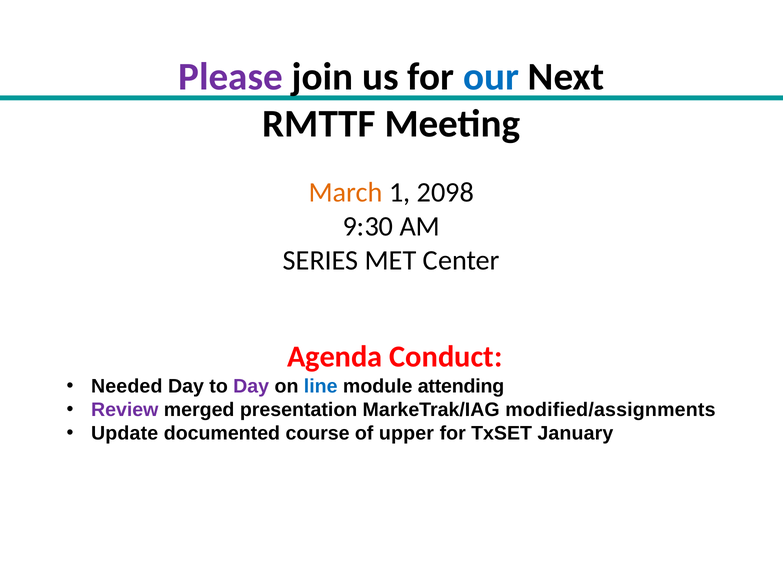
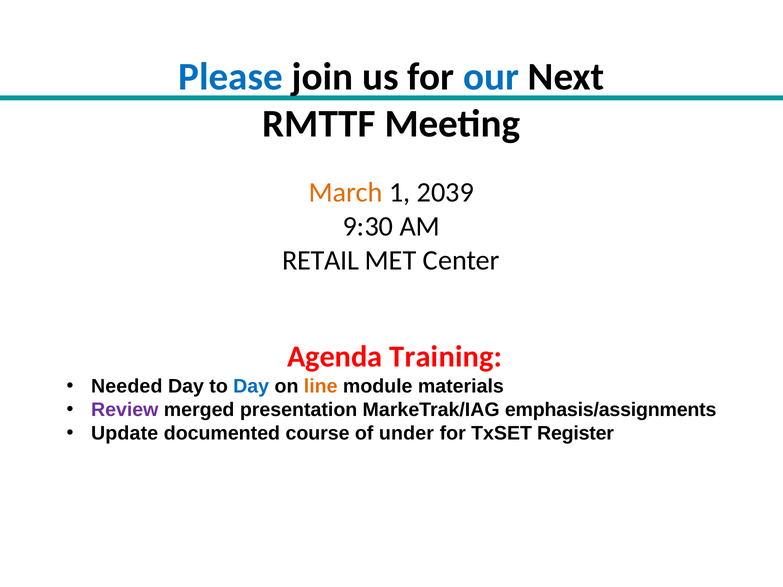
Please colour: purple -> blue
2098: 2098 -> 2039
SERIES: SERIES -> RETAIL
Conduct: Conduct -> Training
Day at (251, 386) colour: purple -> blue
line colour: blue -> orange
attending: attending -> materials
modified/assignments: modified/assignments -> emphasis/assignments
upper: upper -> under
January: January -> Register
